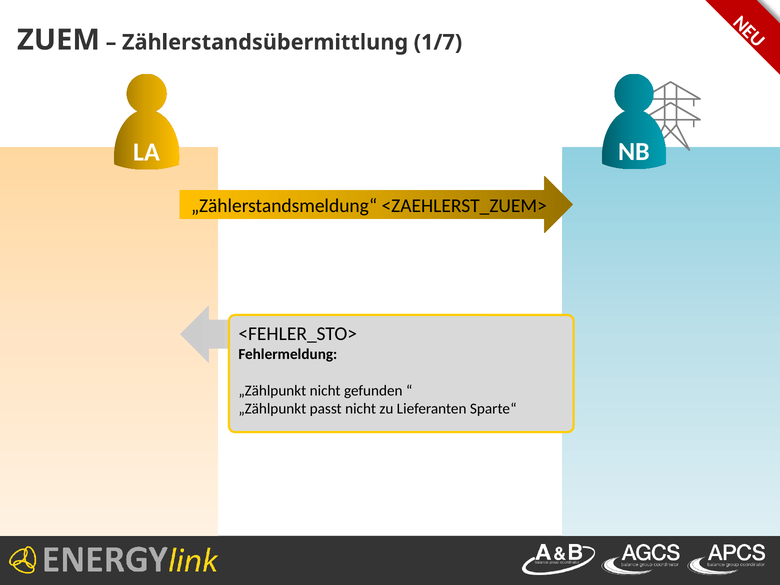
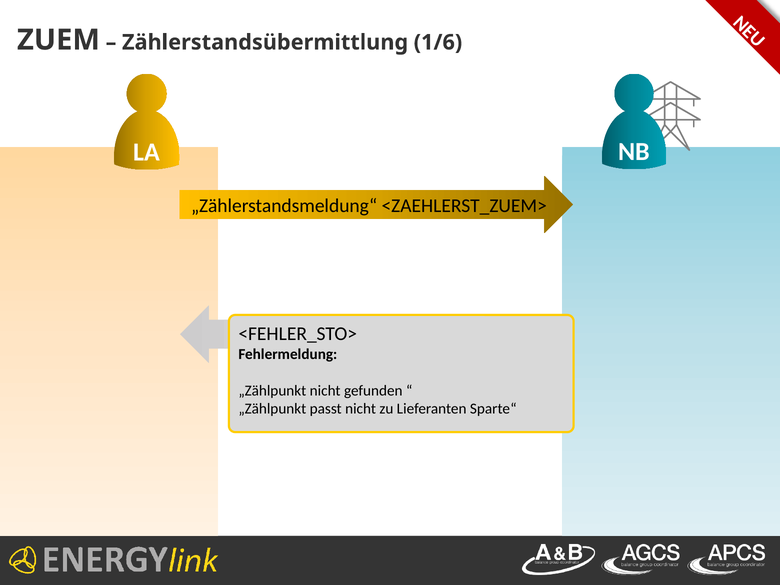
1/7: 1/7 -> 1/6
